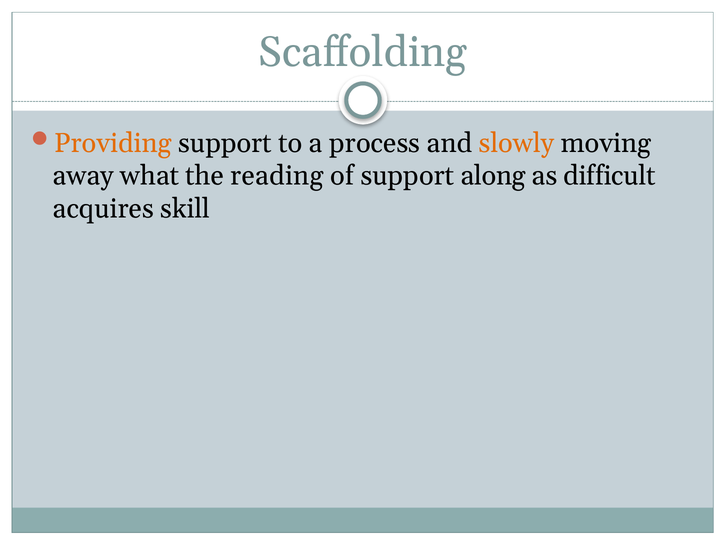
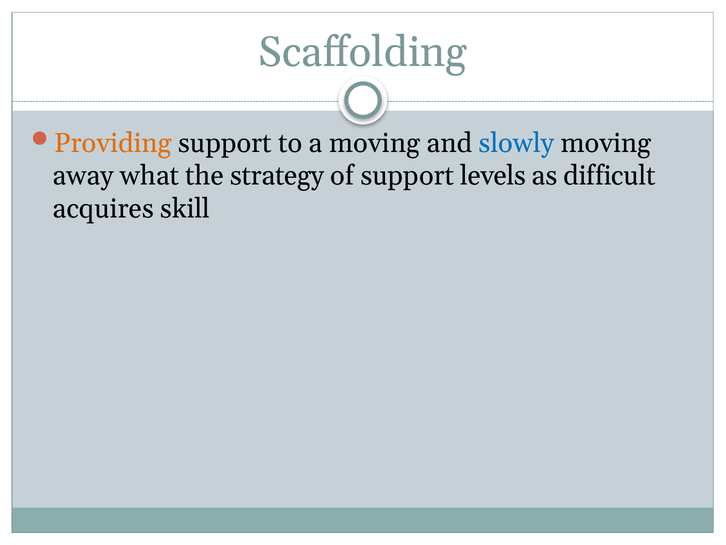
a process: process -> moving
slowly colour: orange -> blue
reading: reading -> strategy
along: along -> levels
